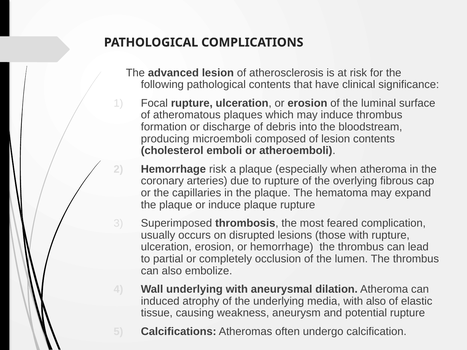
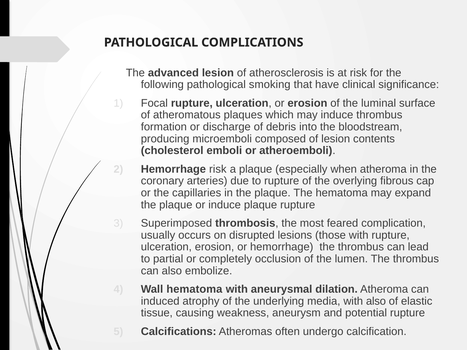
pathological contents: contents -> smoking
Wall underlying: underlying -> hematoma
